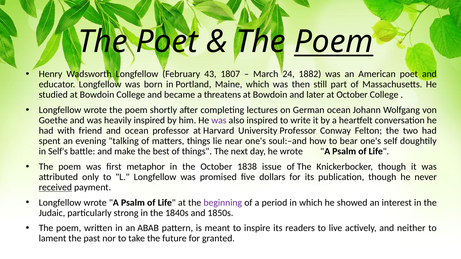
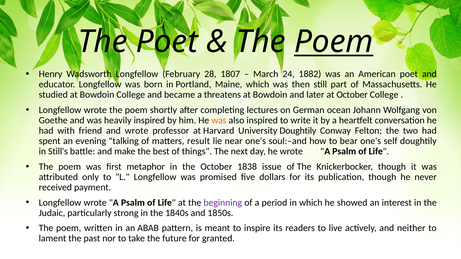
43: 43 -> 28
was at (219, 120) colour: purple -> orange
and ocean: ocean -> wrote
University Professor: Professor -> Doughtily
matters things: things -> result
Self's: Self's -> Still's
received underline: present -> none
